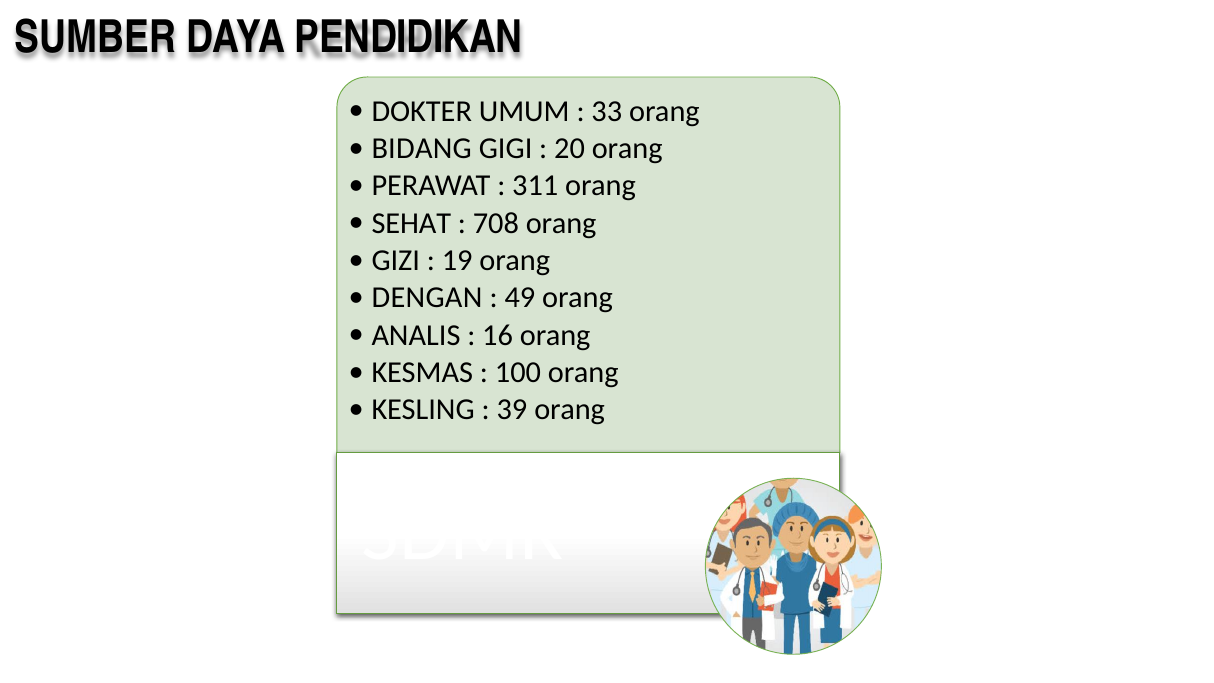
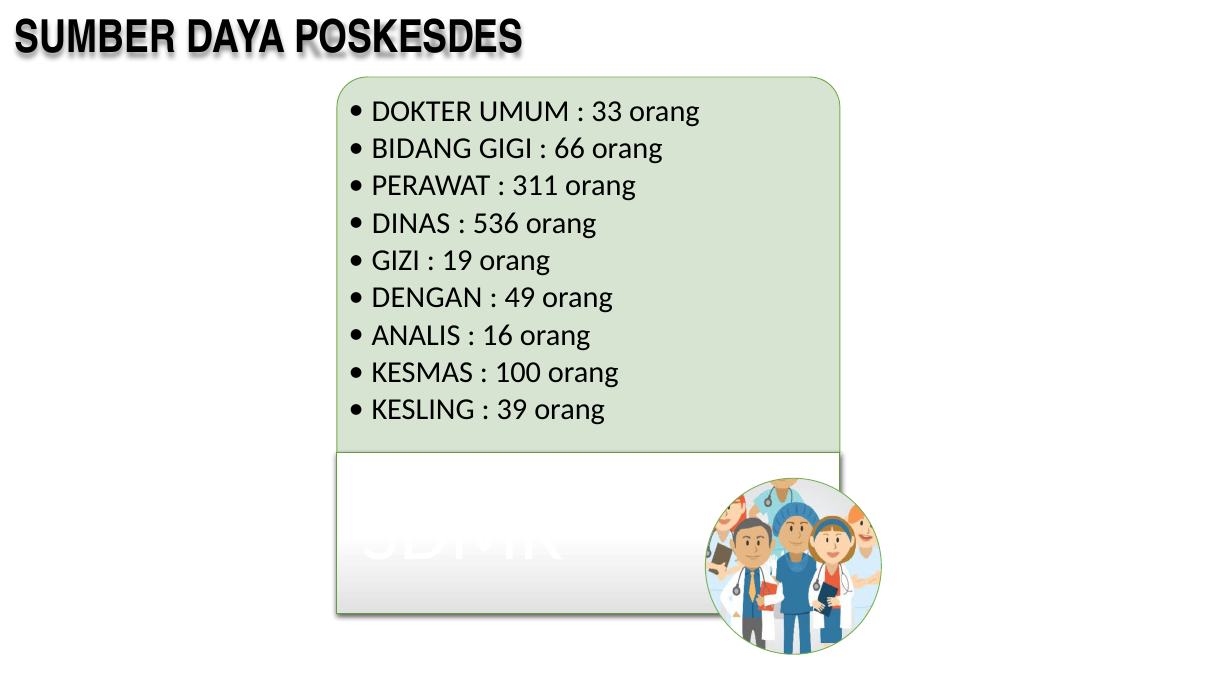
PENDIDIKAN: PENDIDIKAN -> POSKESDES
20: 20 -> 66
SEHAT: SEHAT -> DINAS
708: 708 -> 536
